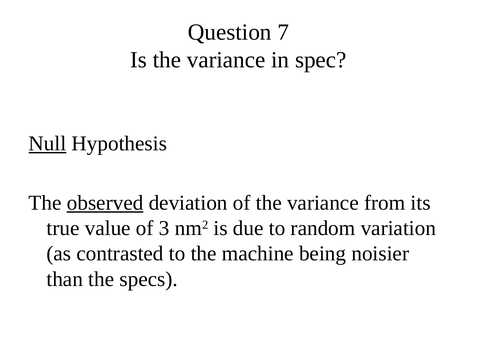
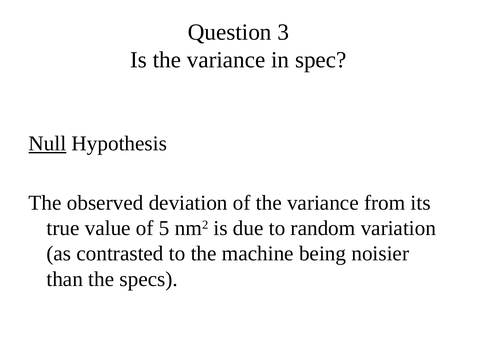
7: 7 -> 3
observed underline: present -> none
3: 3 -> 5
